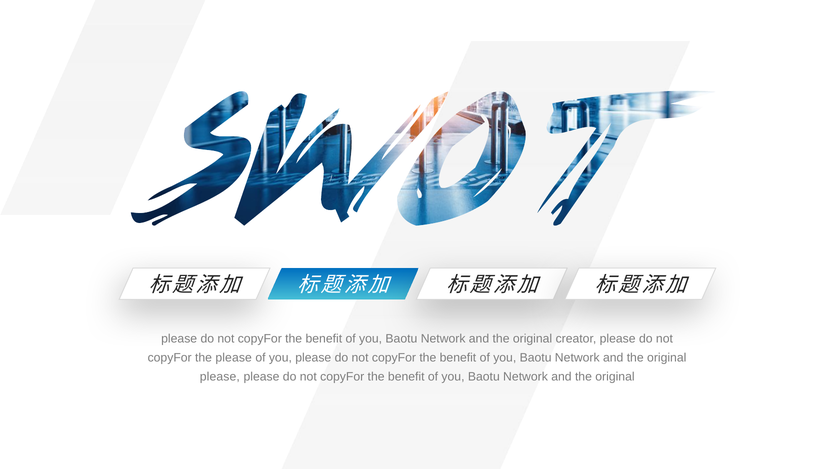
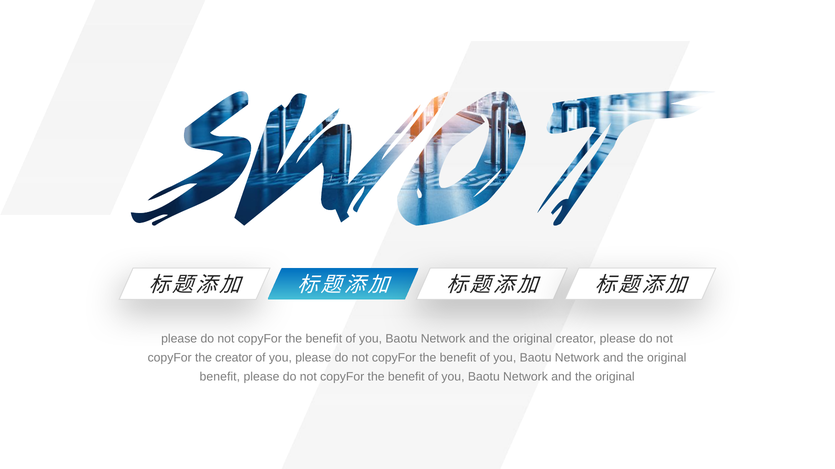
the please: please -> creator
please at (220, 377): please -> benefit
